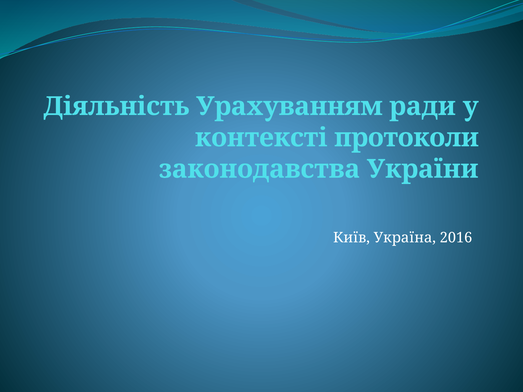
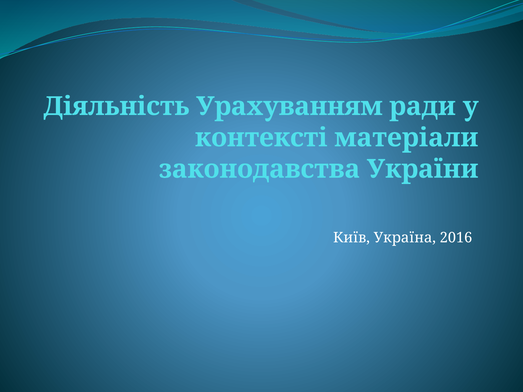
протоколи: протоколи -> матеріали
